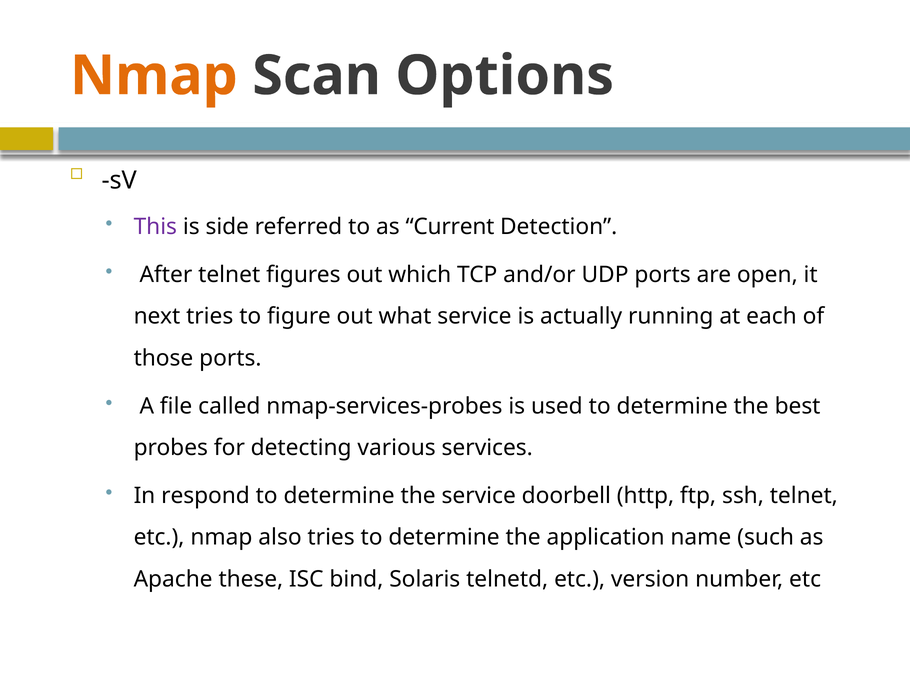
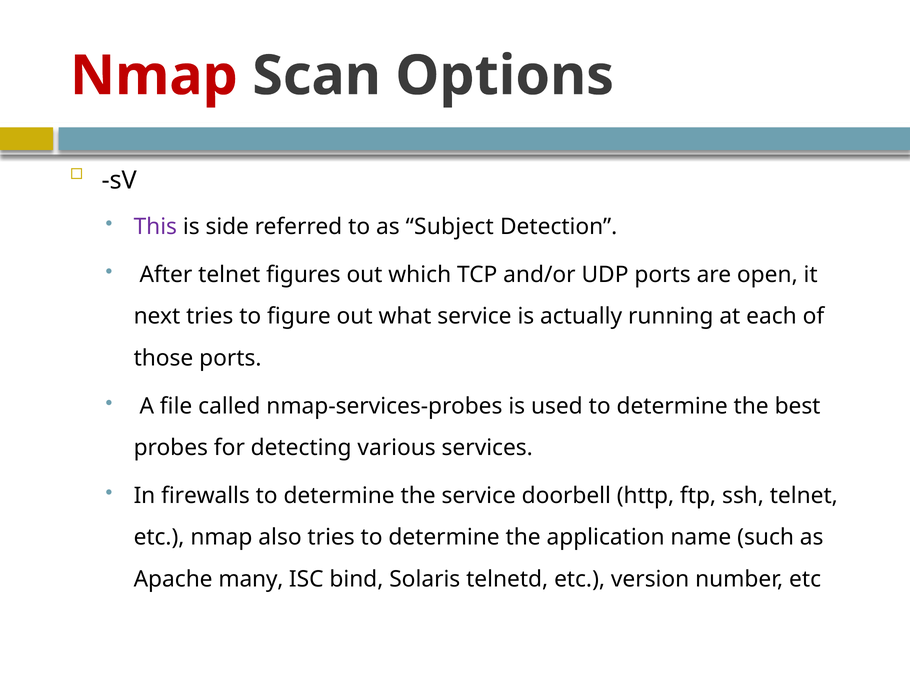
Nmap at (154, 76) colour: orange -> red
Current: Current -> Subject
respond: respond -> firewalls
these: these -> many
